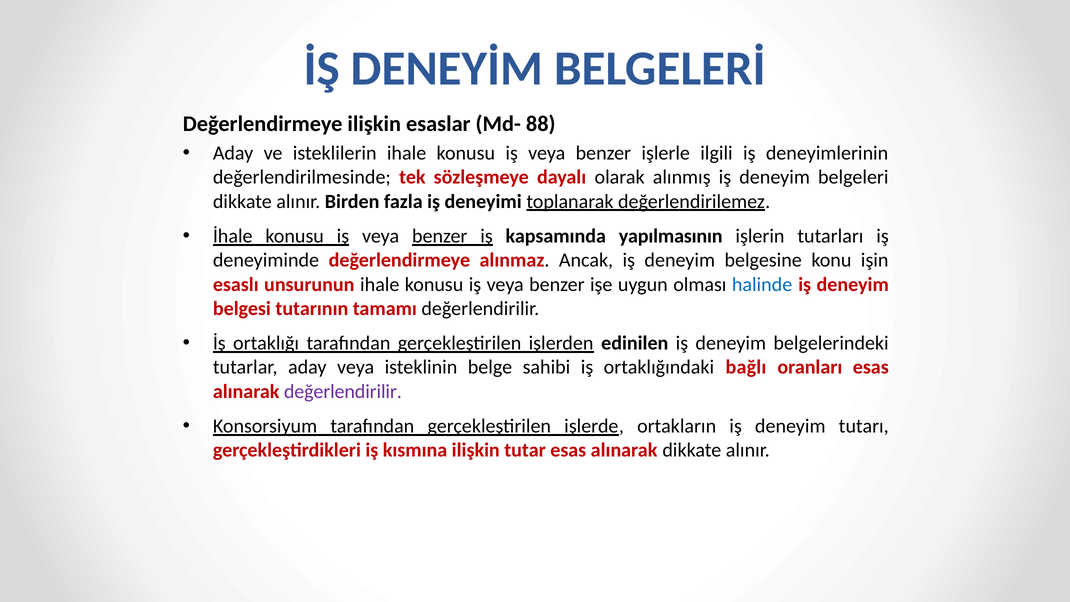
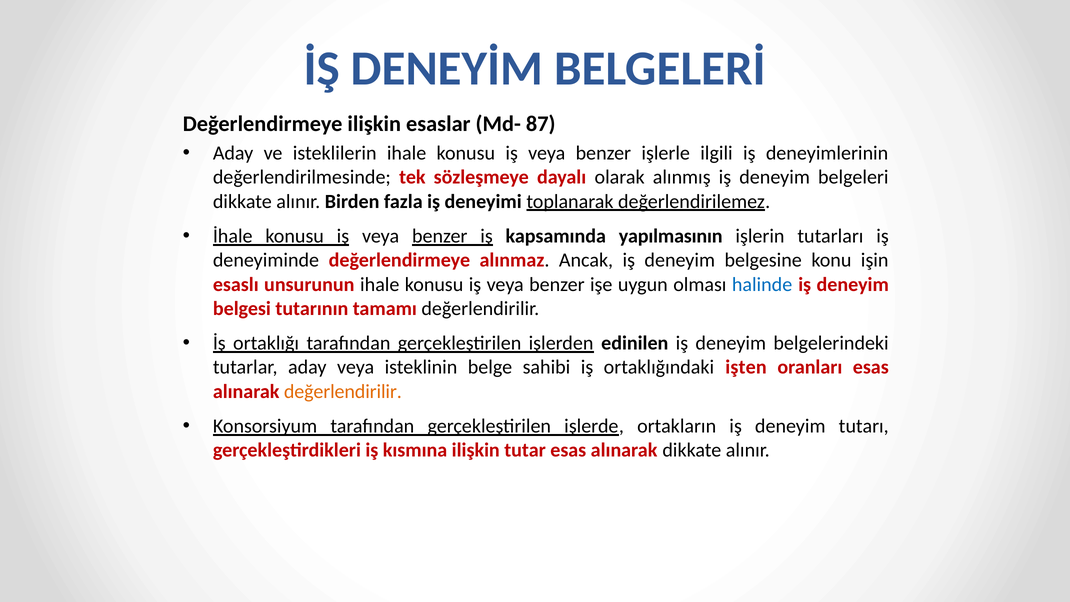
88: 88 -> 87
bağlı: bağlı -> işten
değerlendirilir at (343, 391) colour: purple -> orange
